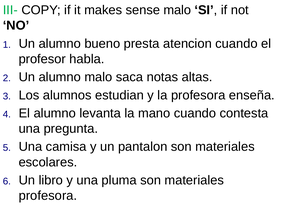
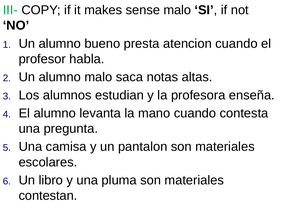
profesora at (48, 196): profesora -> contestan
